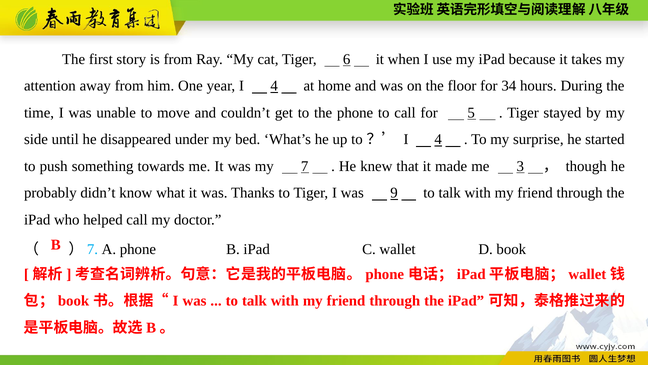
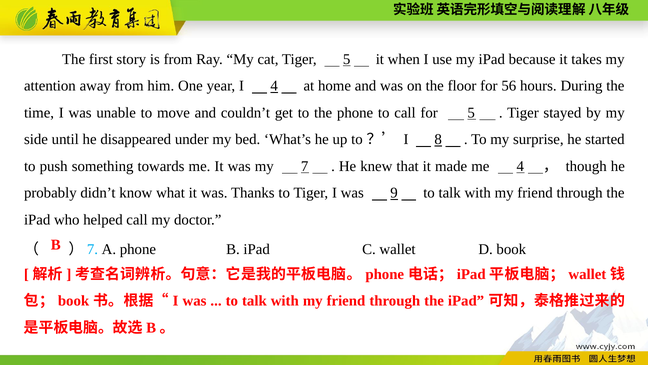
Tiger 6: 6 -> 5
34: 34 -> 56
4 at (438, 139): 4 -> 8
me 3: 3 -> 4
